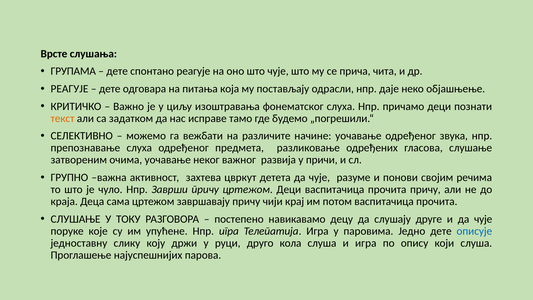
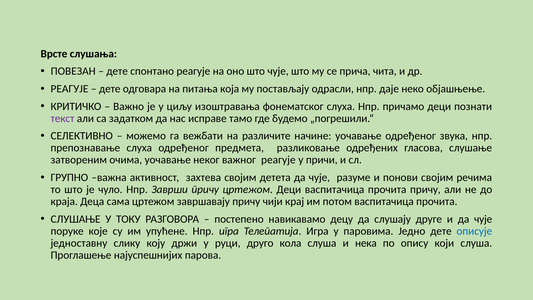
ГРУПАМА: ГРУПАМА -> ПОВЕЗАН
текст colour: orange -> purple
важног развија: развија -> реагује
захтева цвркут: цвркут -> својим
и игра: игра -> нека
